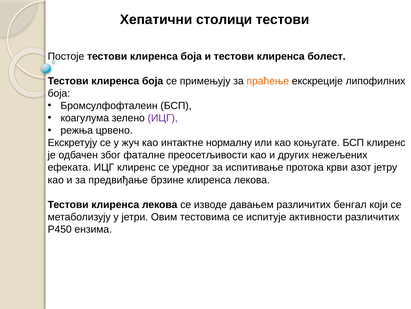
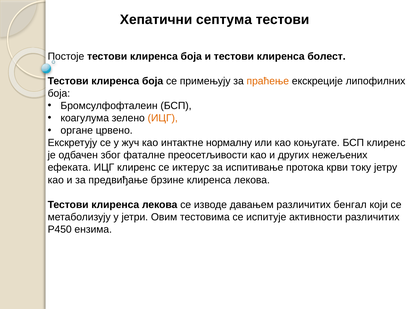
столици: столици -> септума
ИЦГ at (163, 118) colour: purple -> orange
режња: режња -> органе
уредног: уредног -> иктерус
азот: азот -> току
